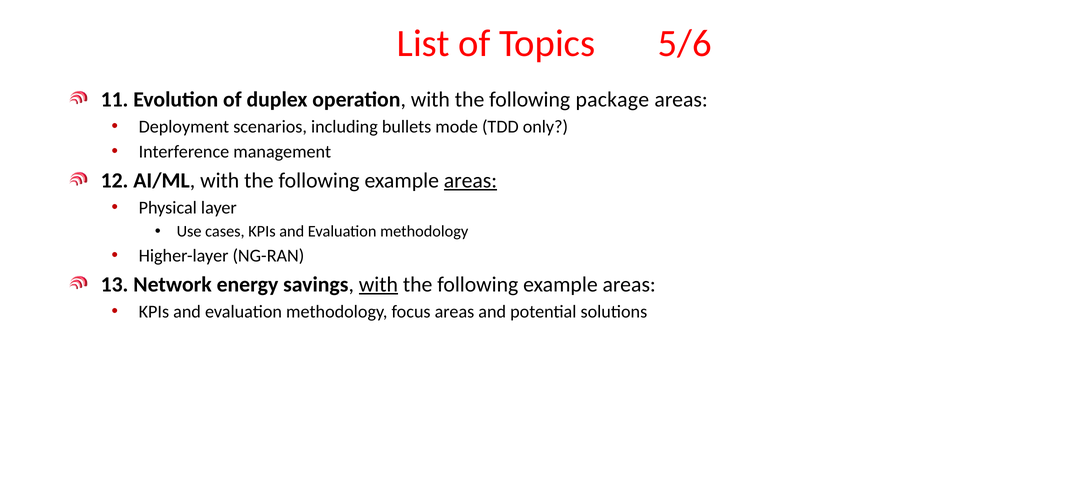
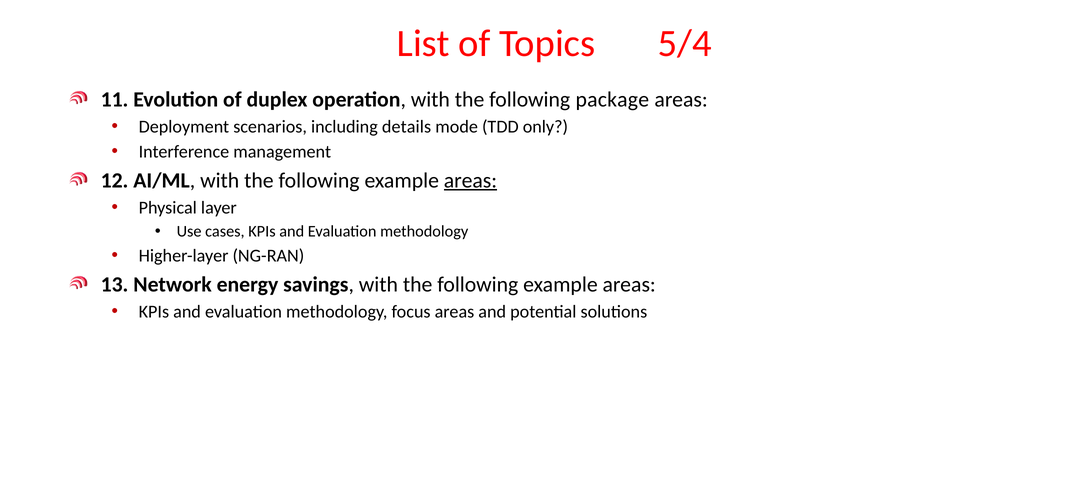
5/6: 5/6 -> 5/4
bullets: bullets -> details
with at (378, 284) underline: present -> none
